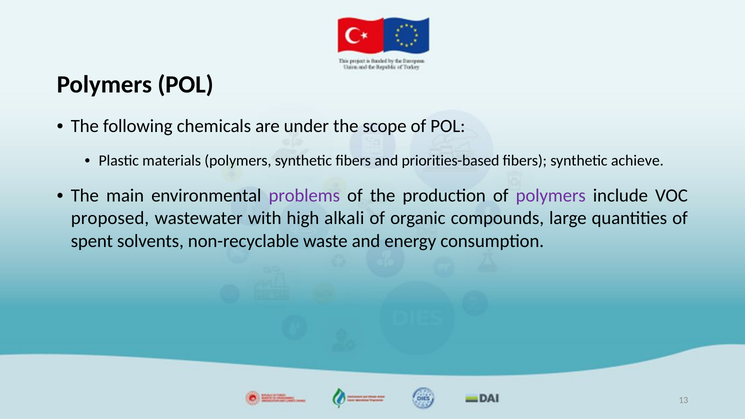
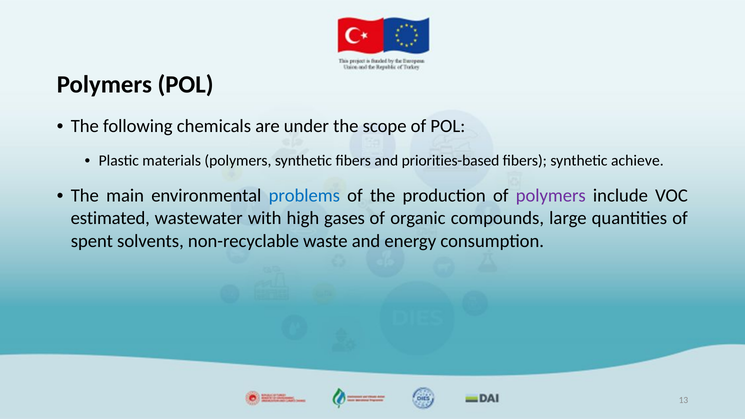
problems colour: purple -> blue
proposed: proposed -> estimated
alkali: alkali -> gases
